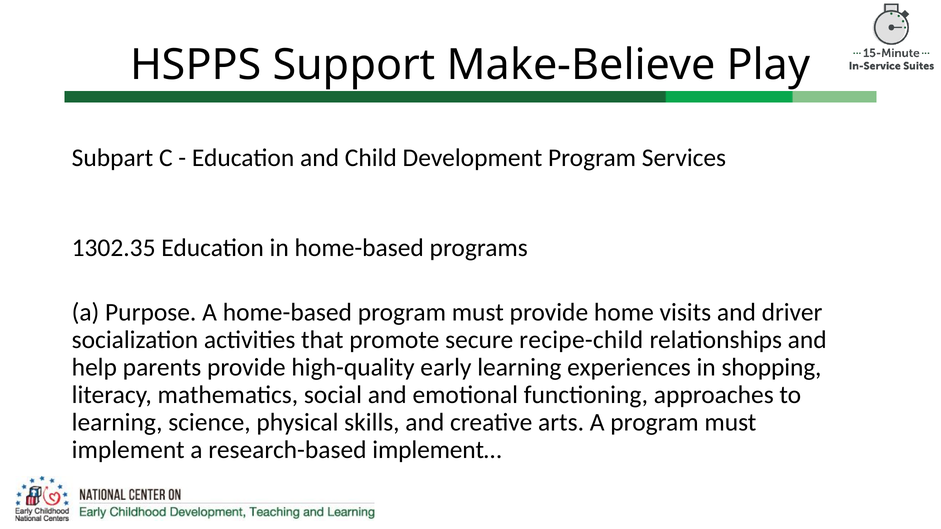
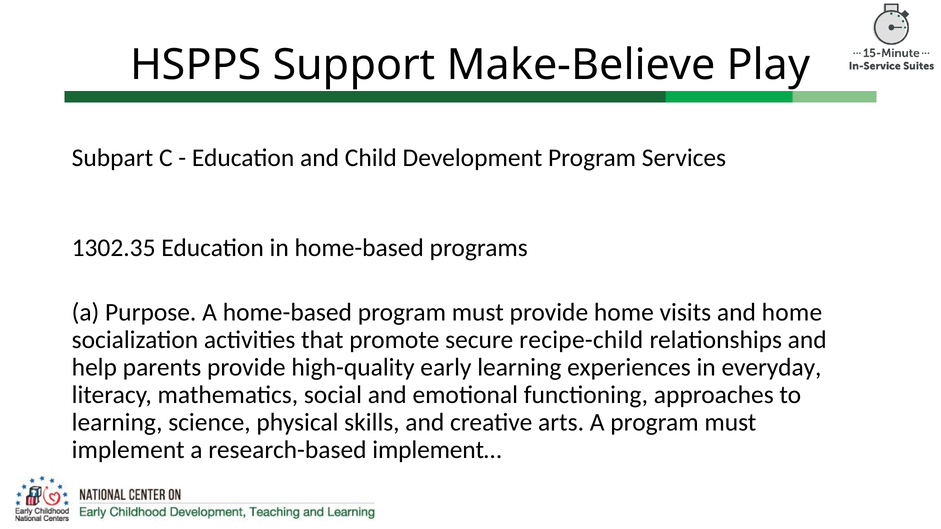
and driver: driver -> home
shopping: shopping -> everyday
